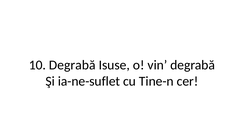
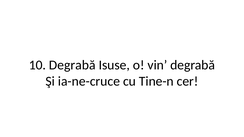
ia-ne-suflet: ia-ne-suflet -> ia-ne-cruce
